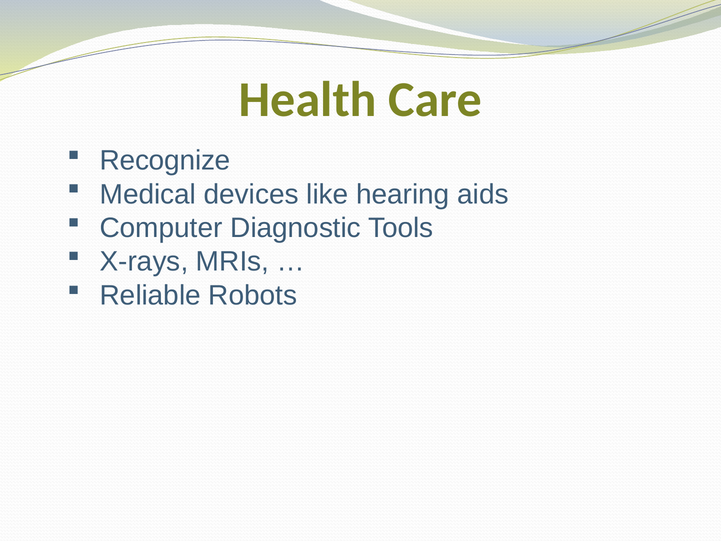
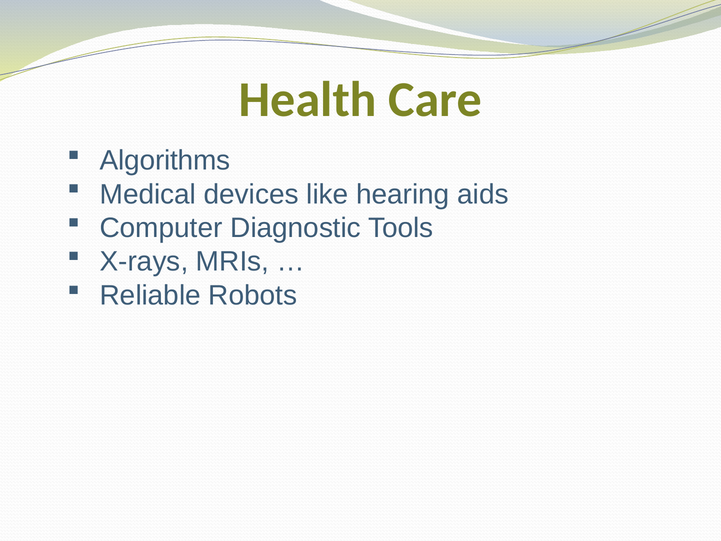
Recognize: Recognize -> Algorithms
